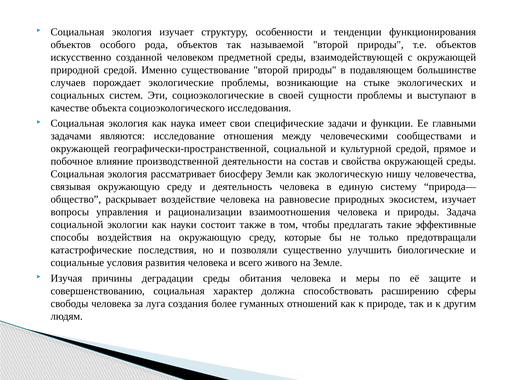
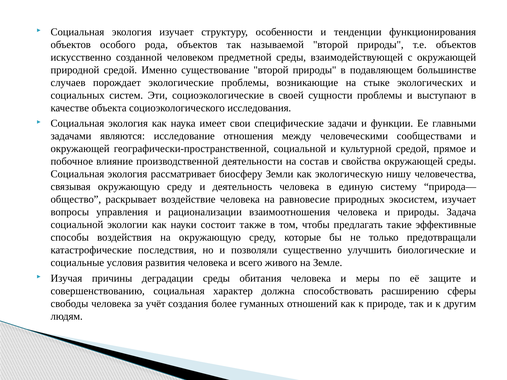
луга: луга -> учёт
